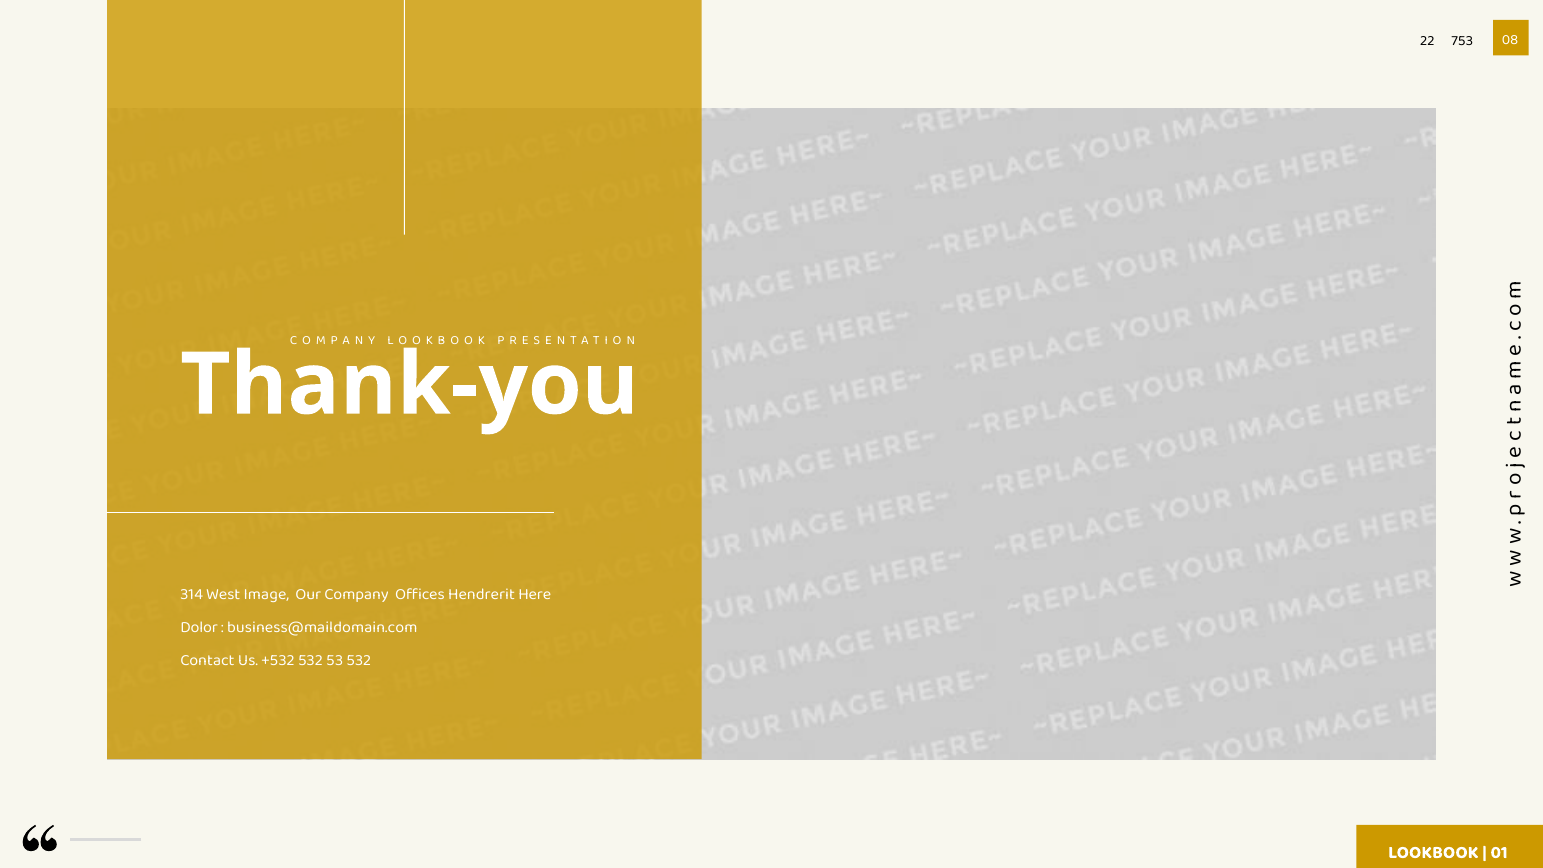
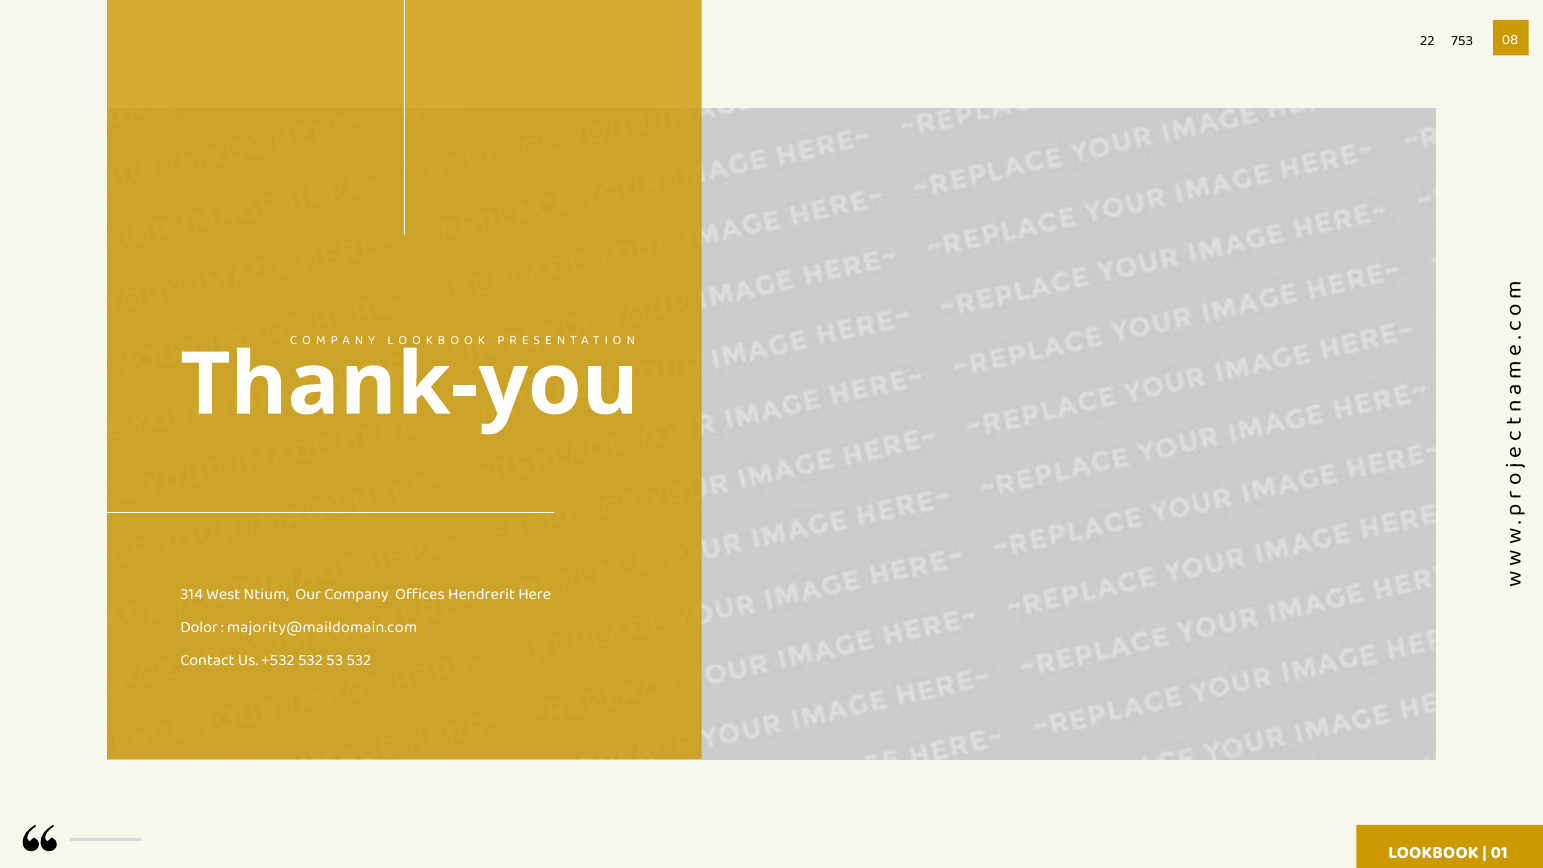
Image: Image -> Ntium
business@maildomain.com: business@maildomain.com -> majority@maildomain.com
